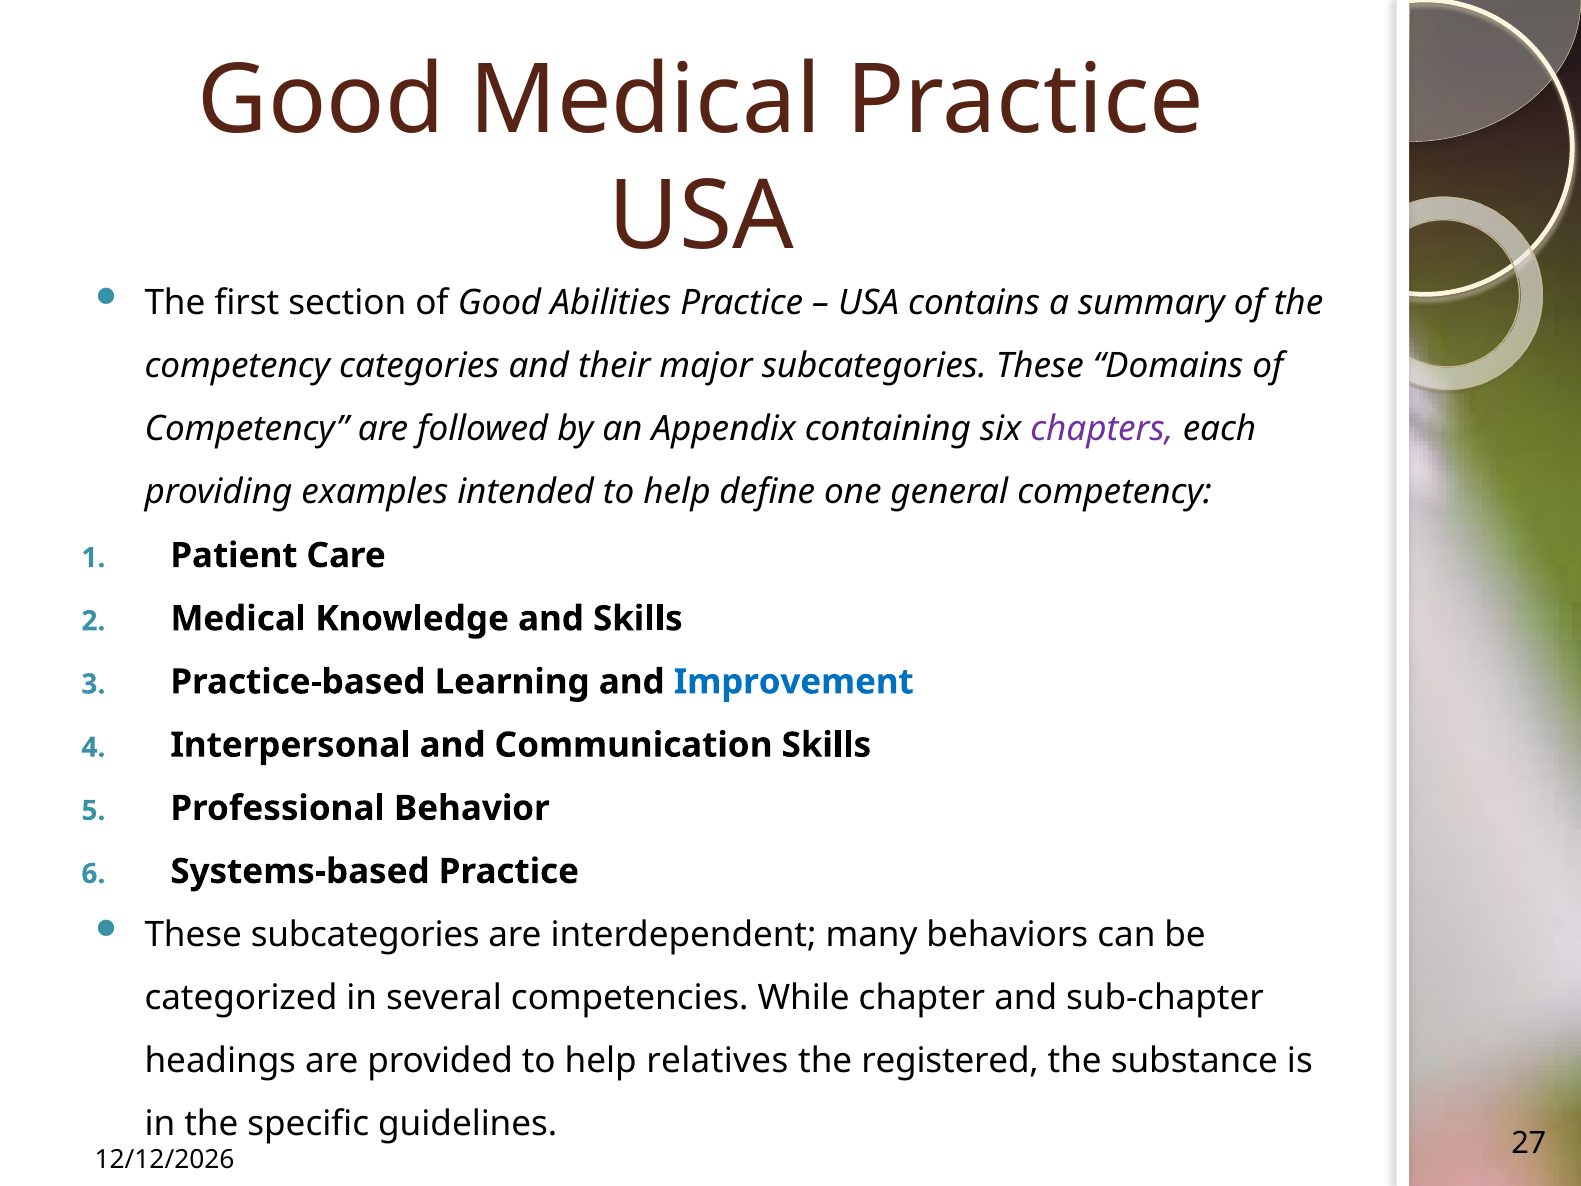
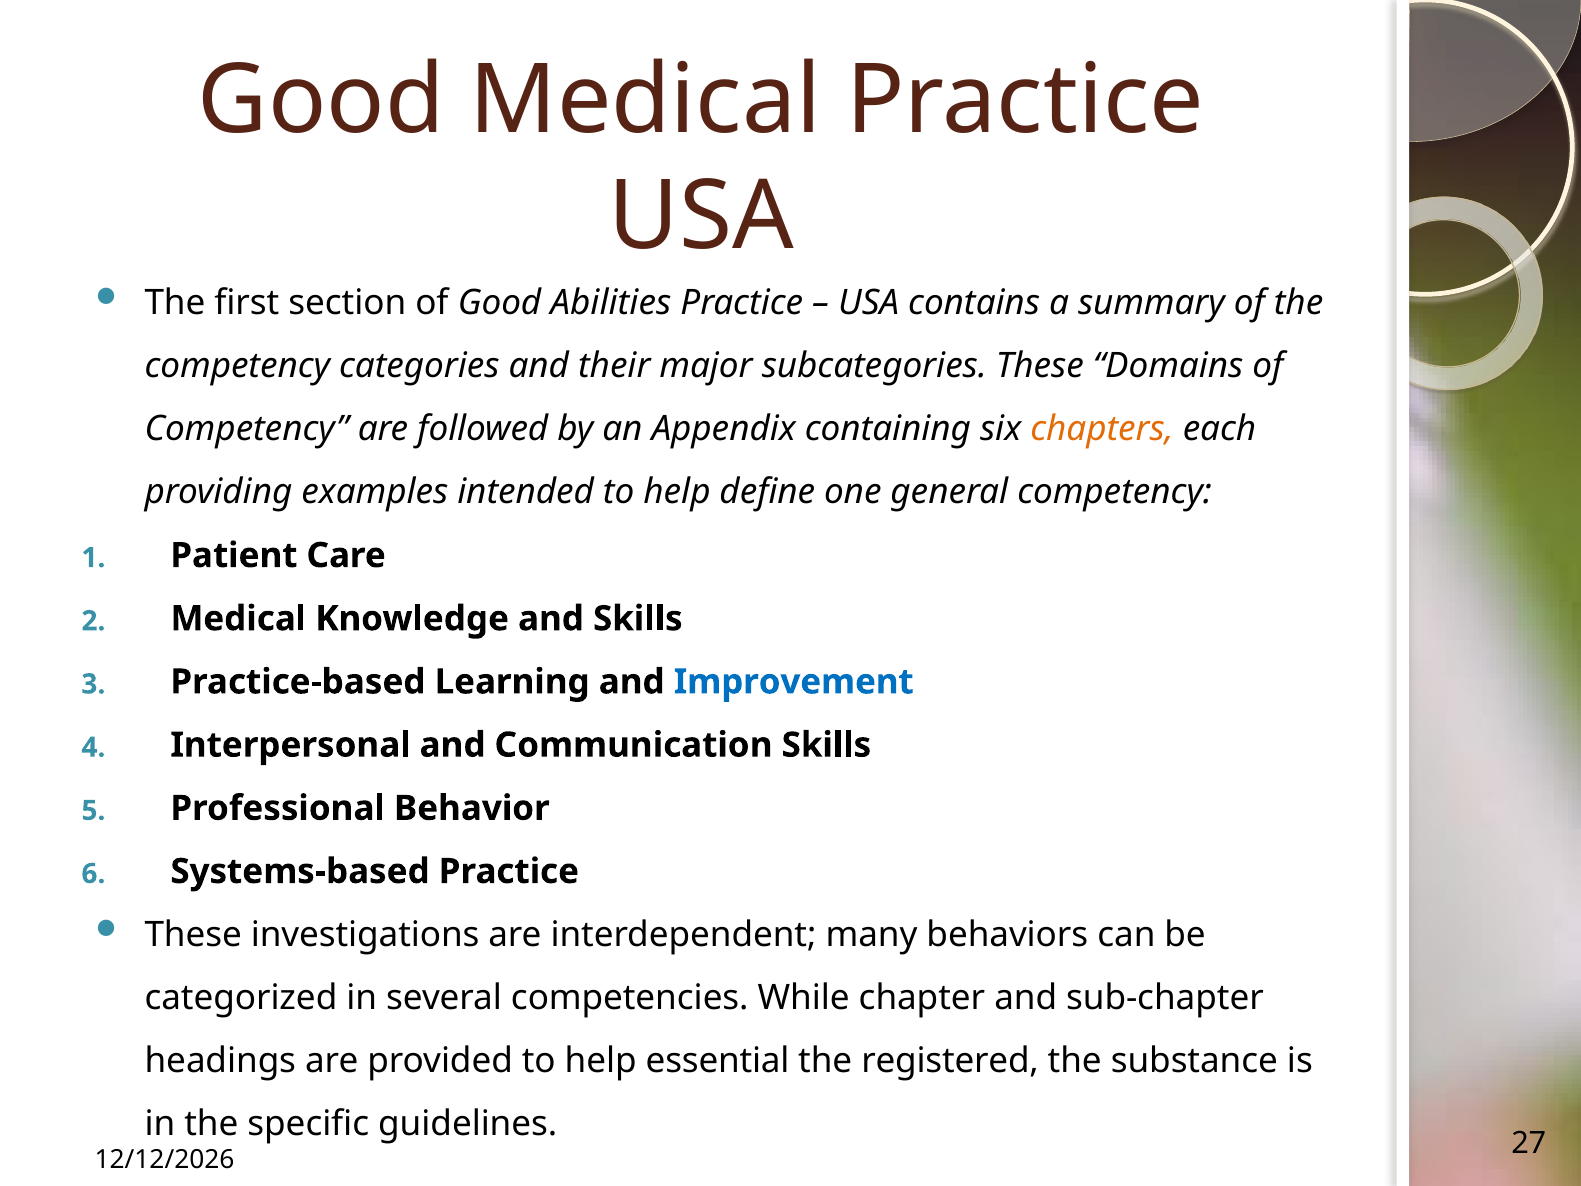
chapters colour: purple -> orange
These subcategories: subcategories -> investigations
relatives: relatives -> essential
